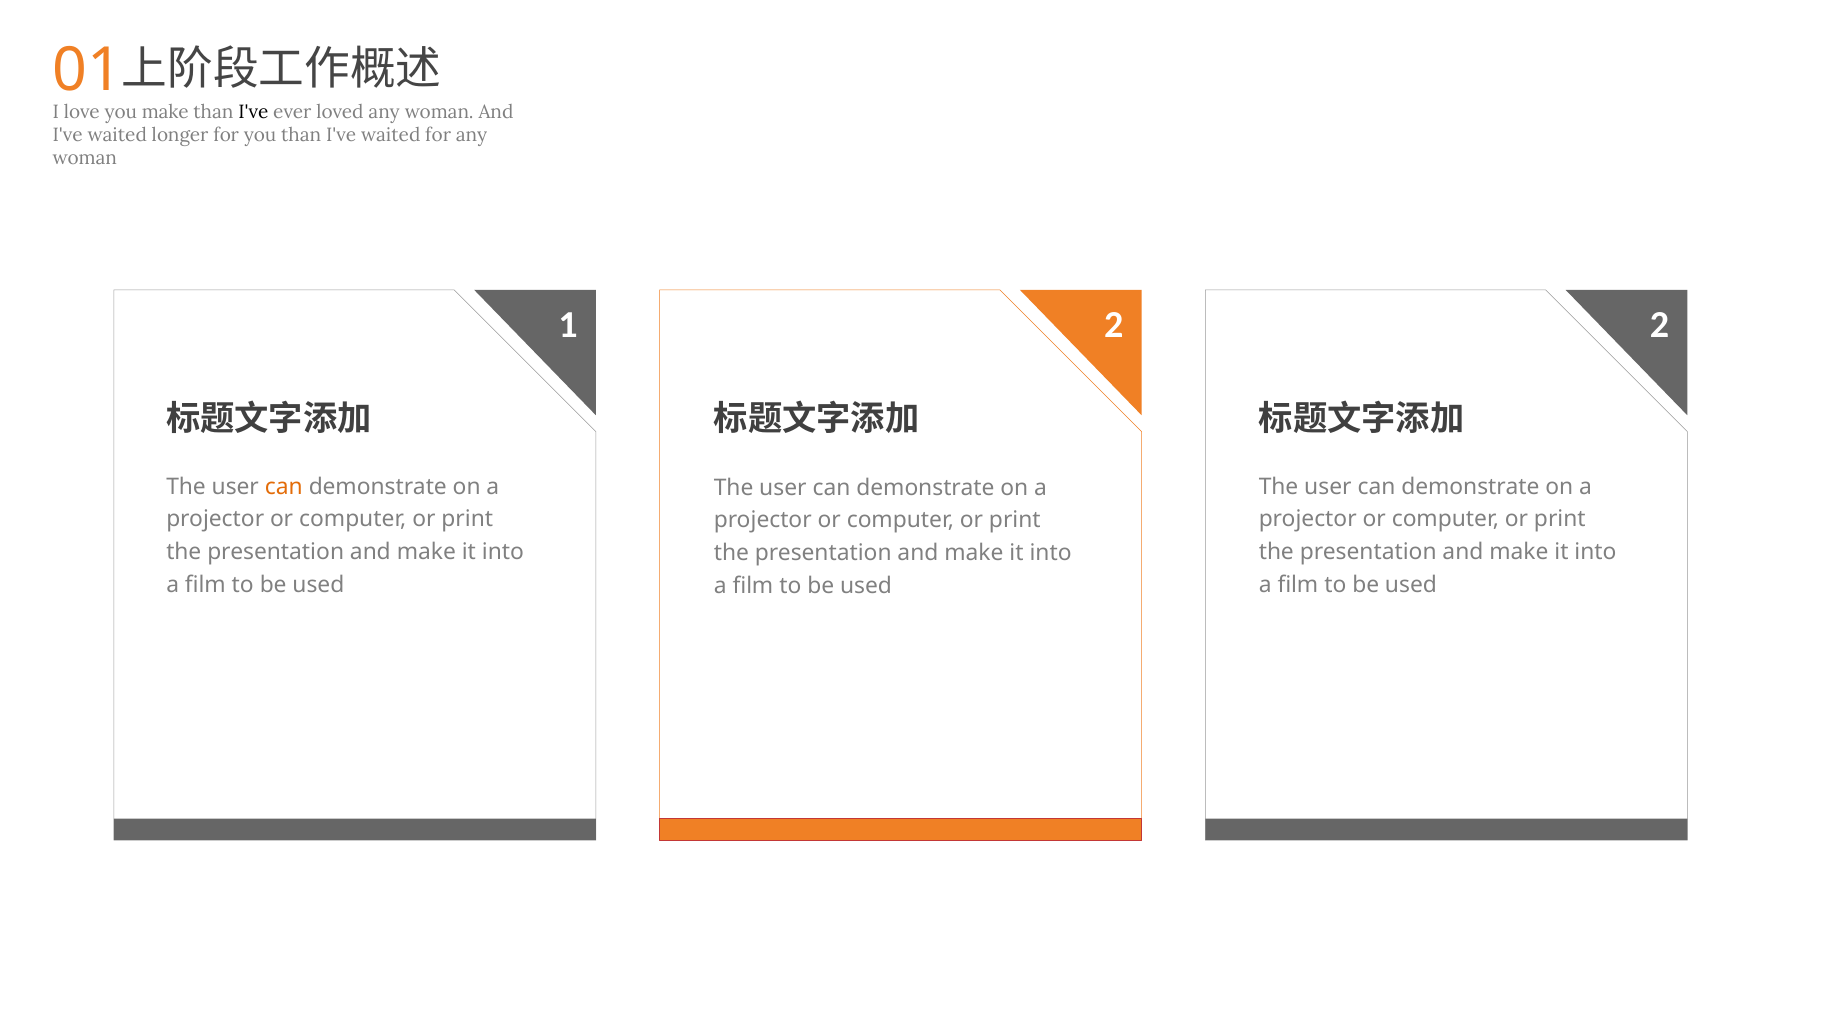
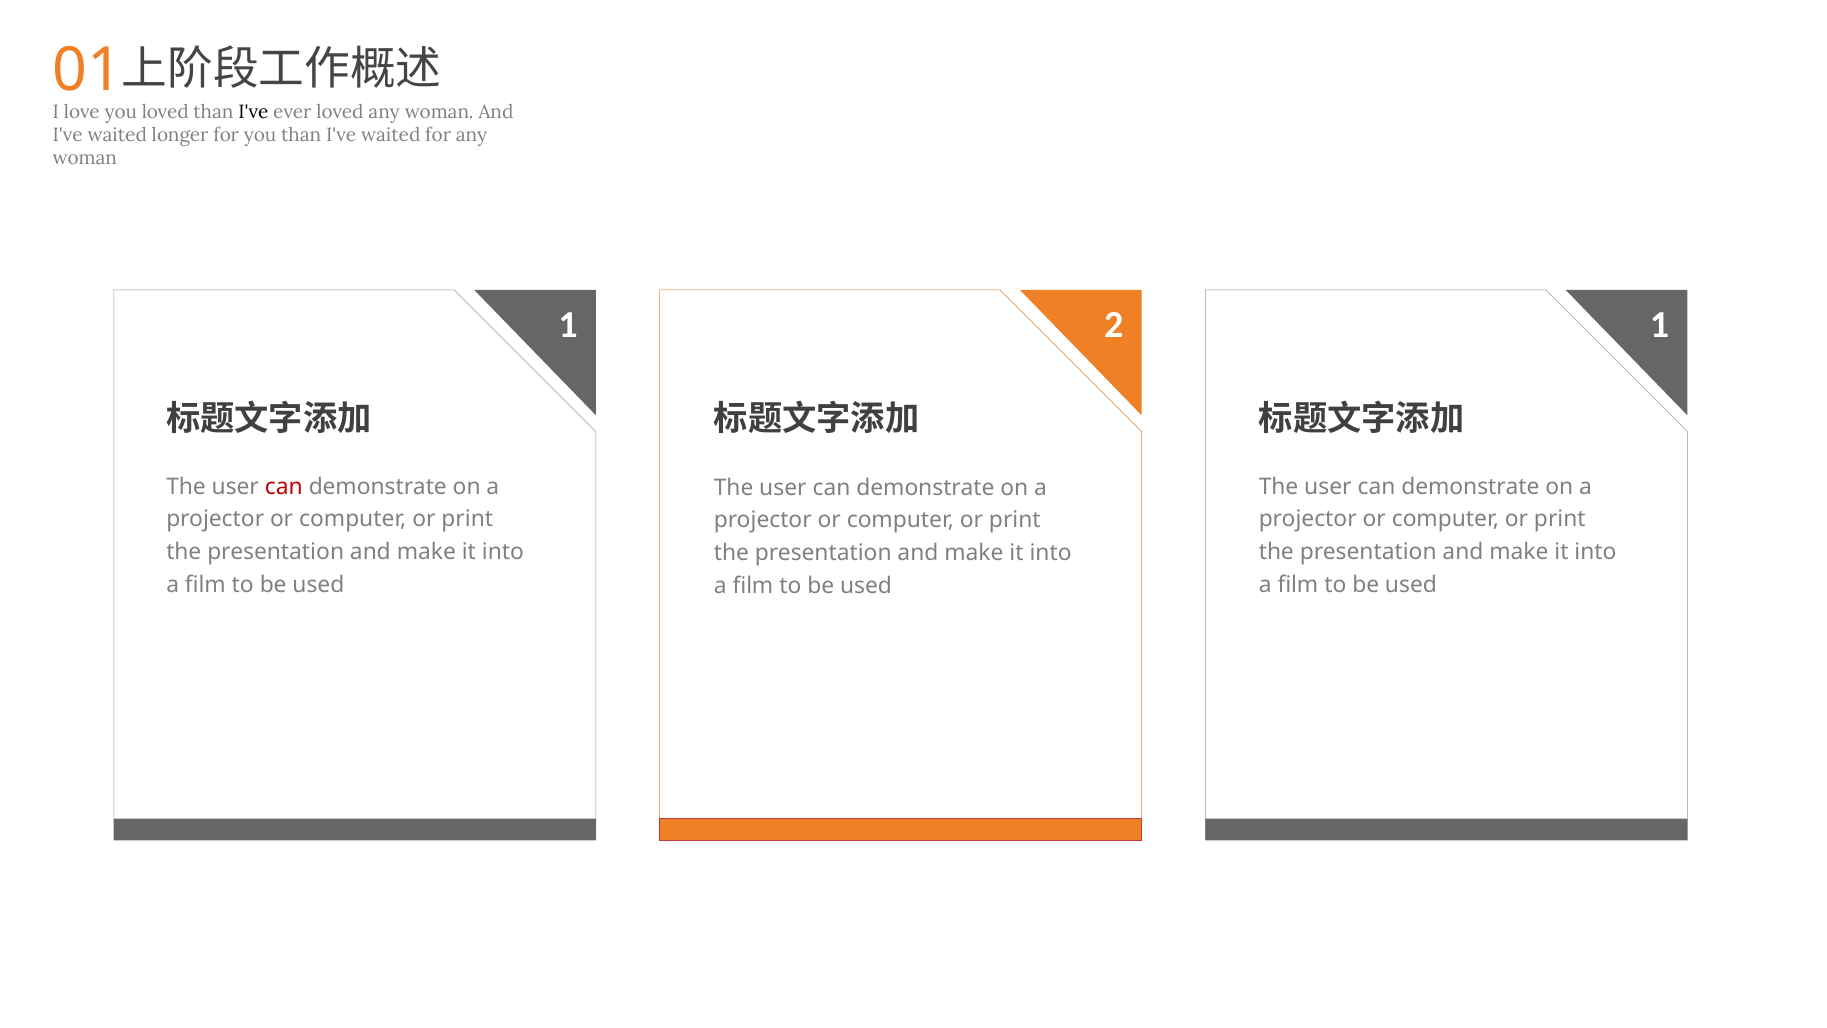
you make: make -> loved
1 2: 2 -> 1
can at (284, 486) colour: orange -> red
